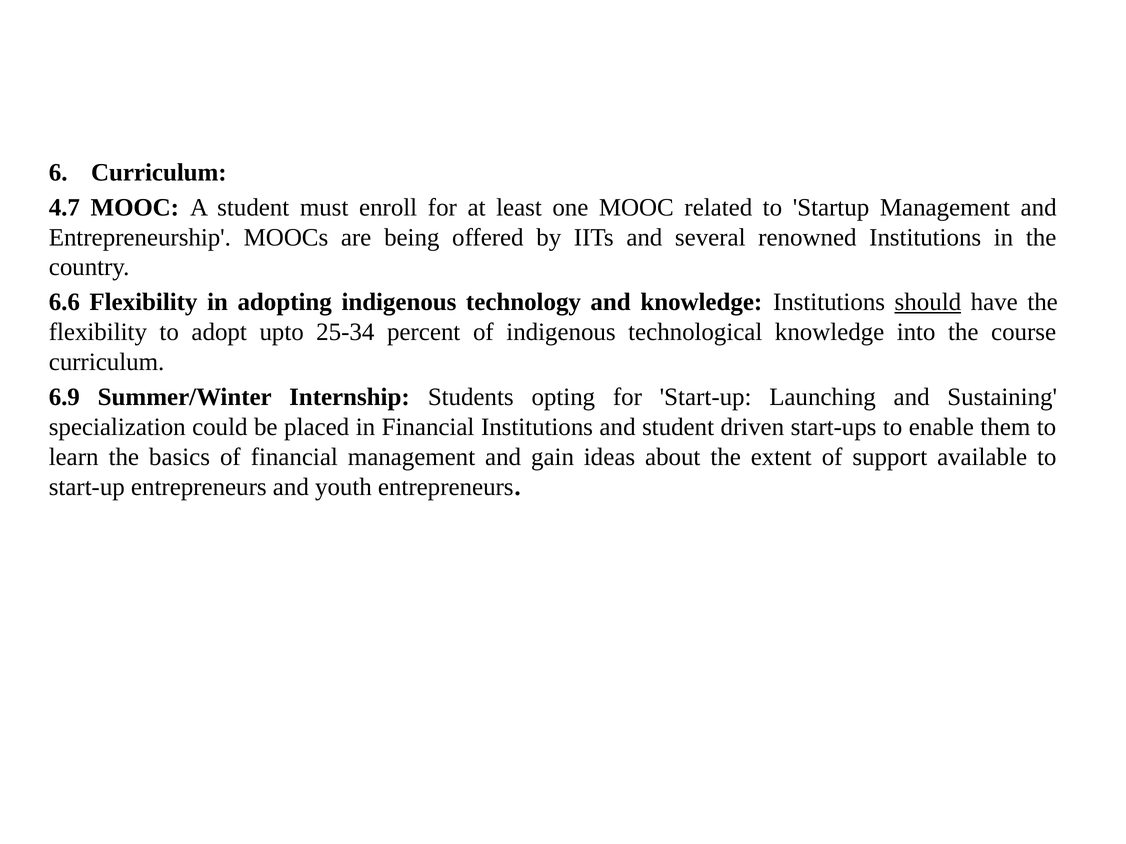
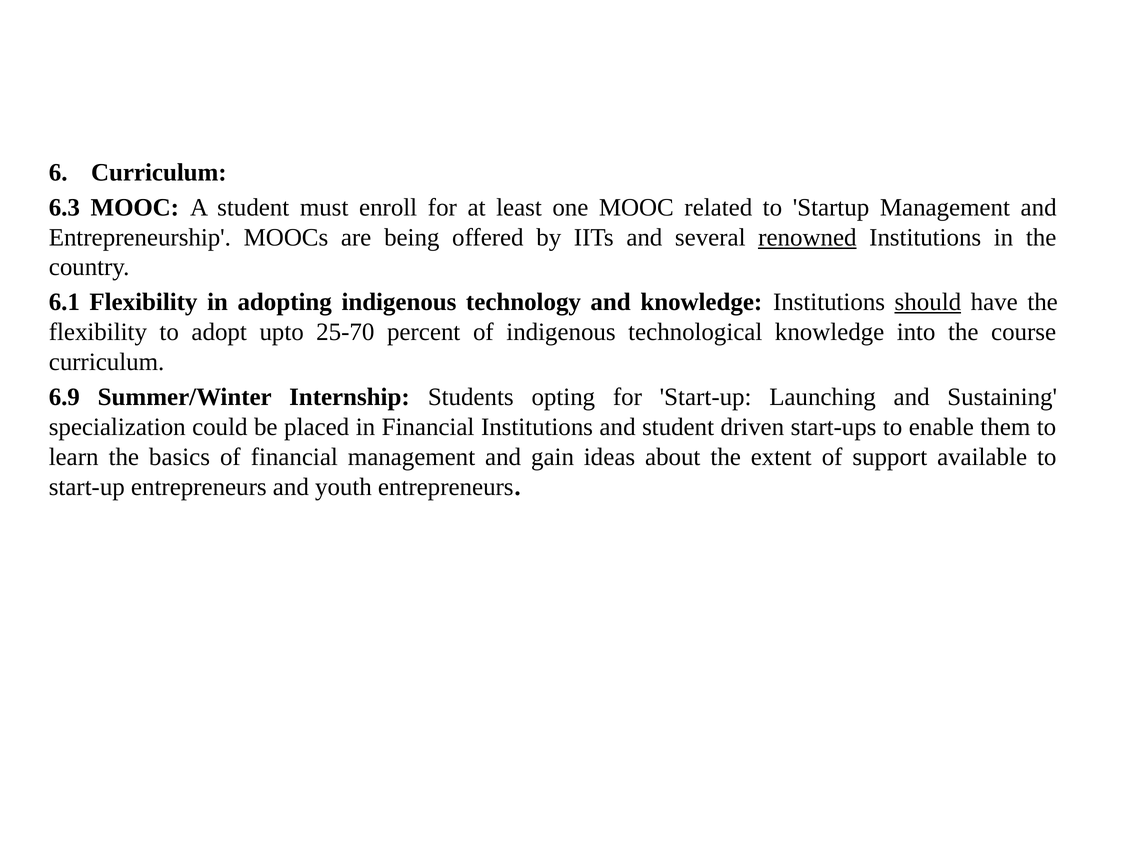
4.7: 4.7 -> 6.3
renowned underline: none -> present
6.6: 6.6 -> 6.1
25-34: 25-34 -> 25-70
